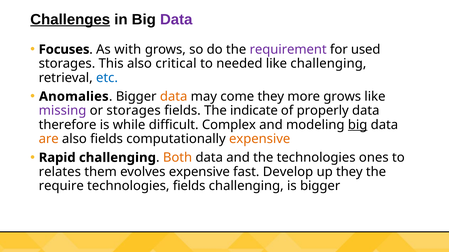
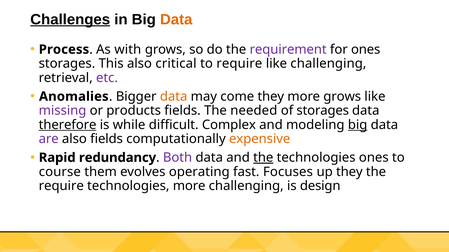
Data at (176, 20) colour: purple -> orange
Focuses: Focuses -> Process
for used: used -> ones
to needed: needed -> require
etc colour: blue -> purple
or storages: storages -> products
indicate: indicate -> needed
of properly: properly -> storages
therefore underline: none -> present
are colour: orange -> purple
Rapid challenging: challenging -> redundancy
Both colour: orange -> purple
the at (263, 158) underline: none -> present
relates: relates -> course
evolves expensive: expensive -> operating
Develop: Develop -> Focuses
technologies fields: fields -> more
is bigger: bigger -> design
